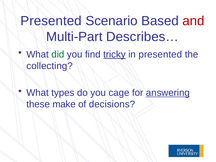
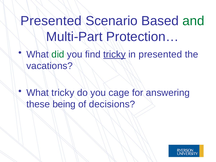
and colour: red -> green
Describes…: Describes… -> Protection…
collecting: collecting -> vacations
What types: types -> tricky
answering underline: present -> none
make: make -> being
